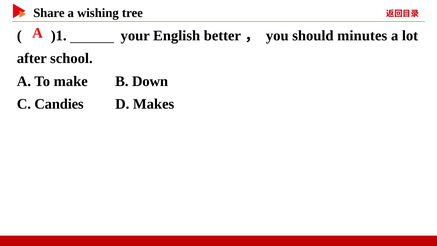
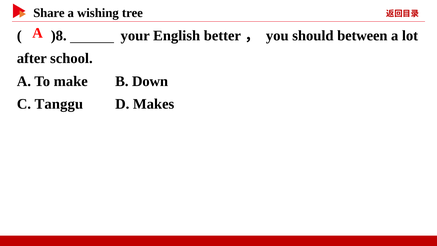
)1: )1 -> )8
minutes: minutes -> between
Candies: Candies -> Tanggu
